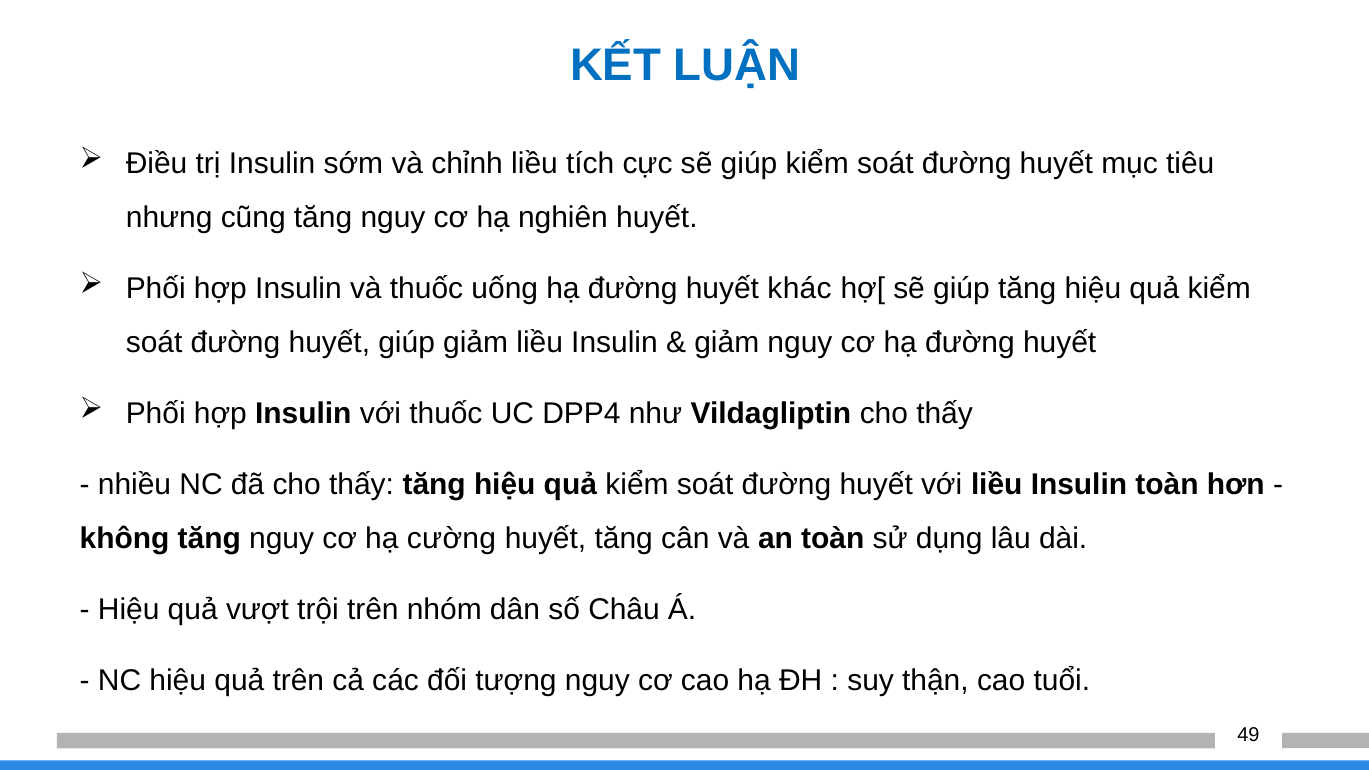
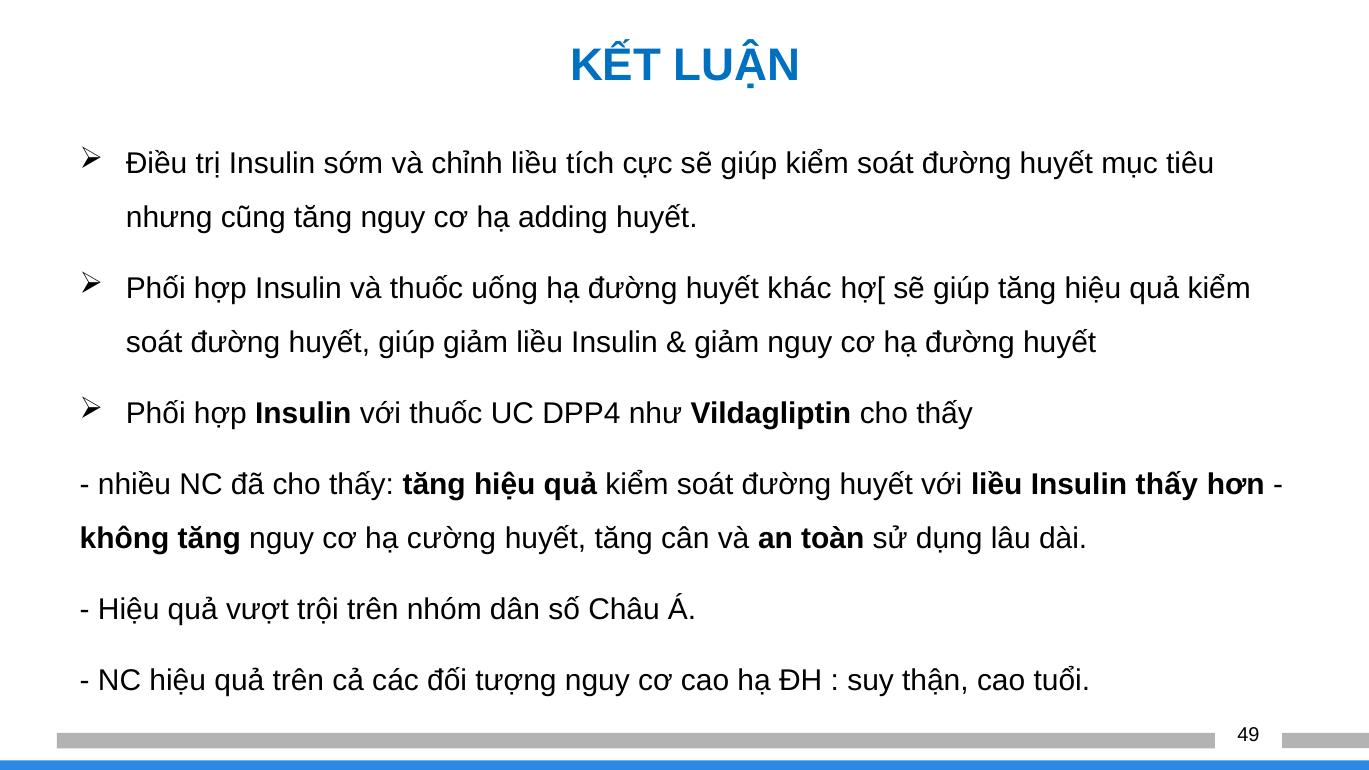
nghiên: nghiên -> adding
Insulin toàn: toàn -> thấy
